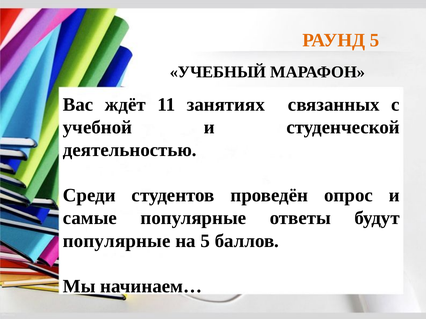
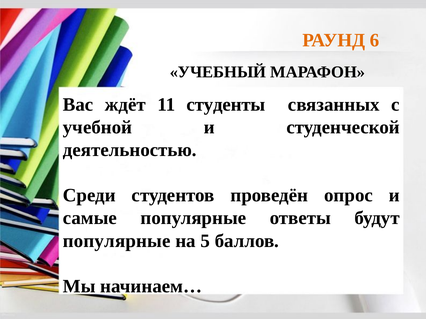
РАУНД 5: 5 -> 6
занятиях: занятиях -> студенты
